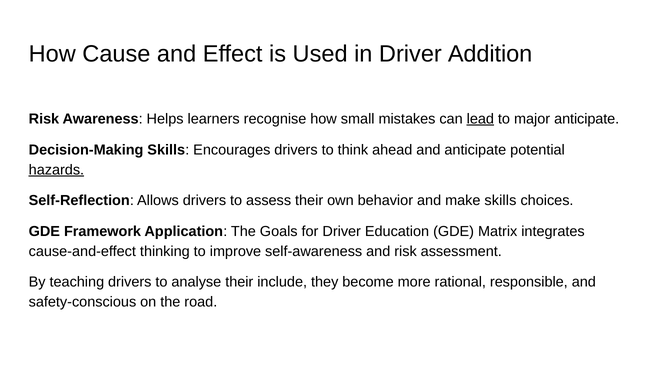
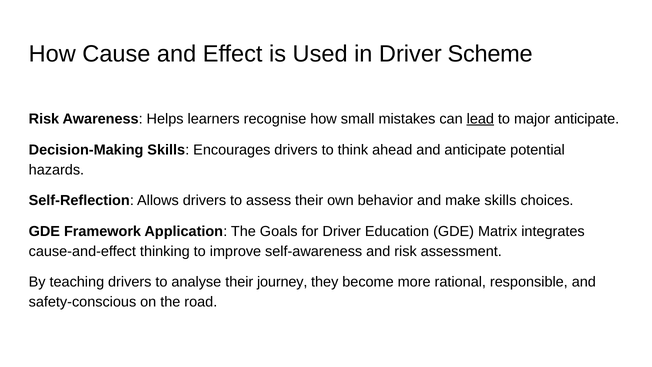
Addition: Addition -> Scheme
hazards underline: present -> none
include: include -> journey
